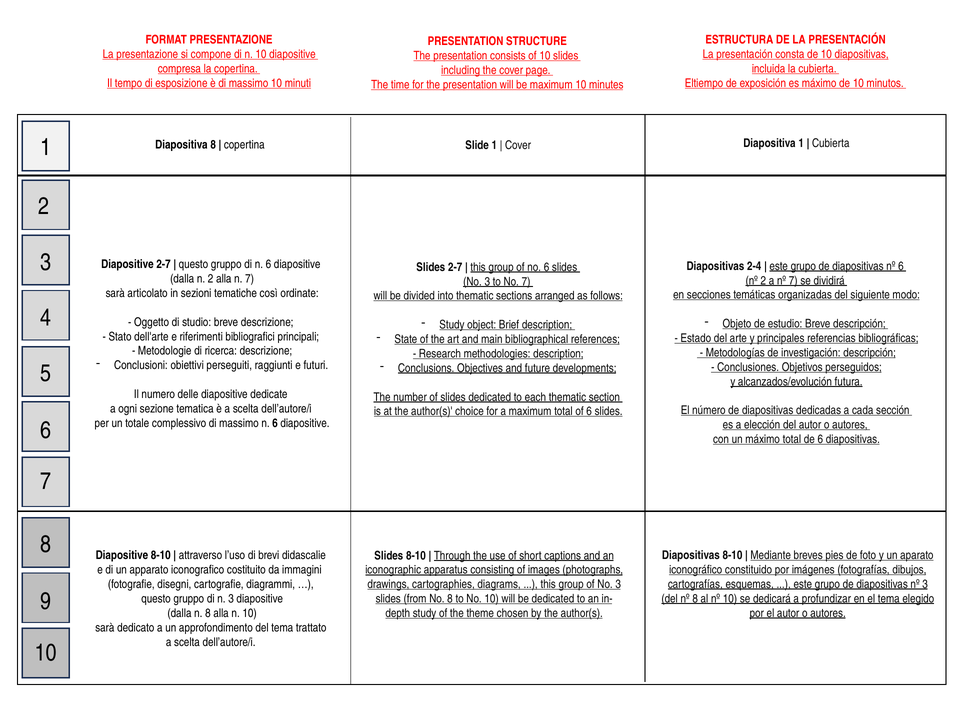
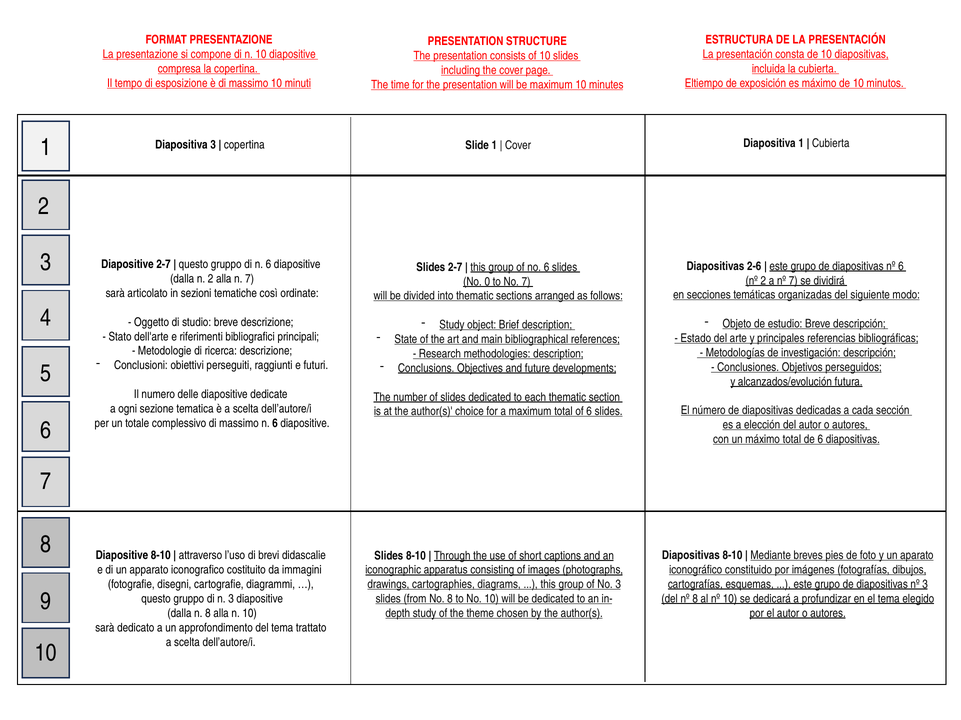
Diapositiva 8: 8 -> 3
2-4: 2-4 -> 2-6
3 at (487, 282): 3 -> 0
